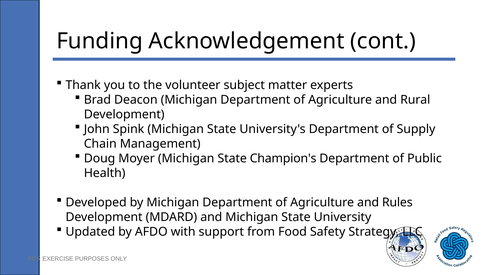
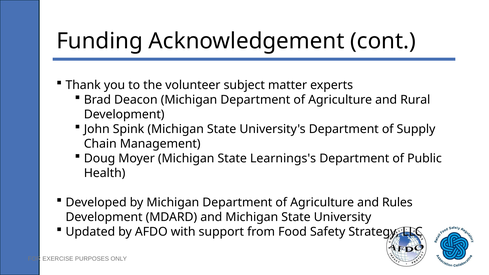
Champion's: Champion's -> Learnings's
